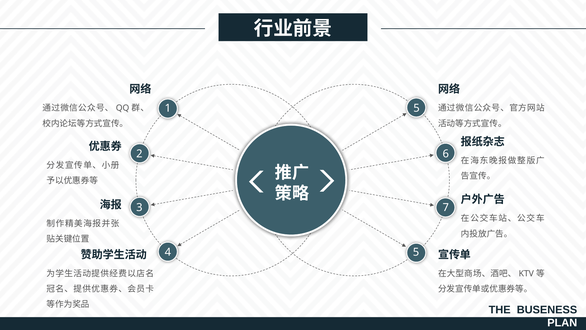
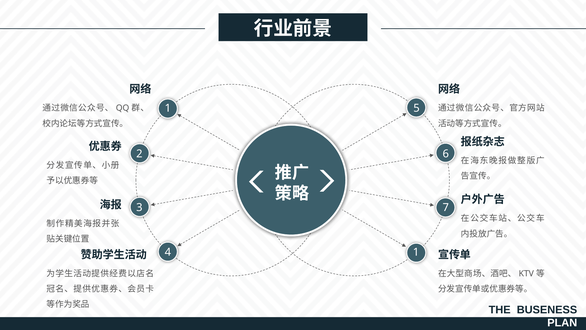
4 5: 5 -> 1
